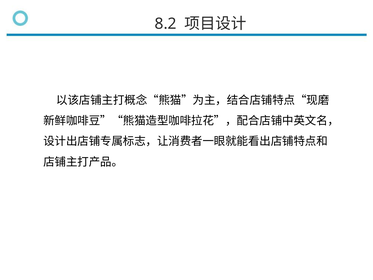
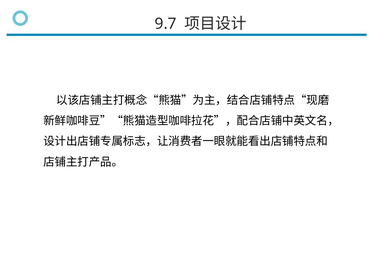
8.2: 8.2 -> 9.7
